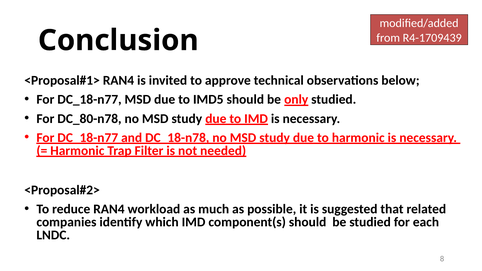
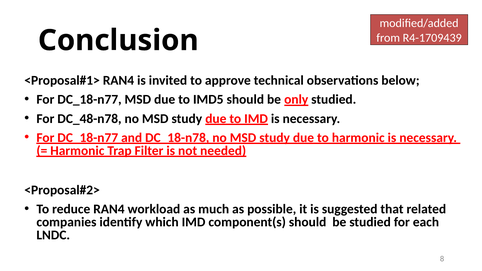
DC_80-n78: DC_80-n78 -> DC_48-n78
